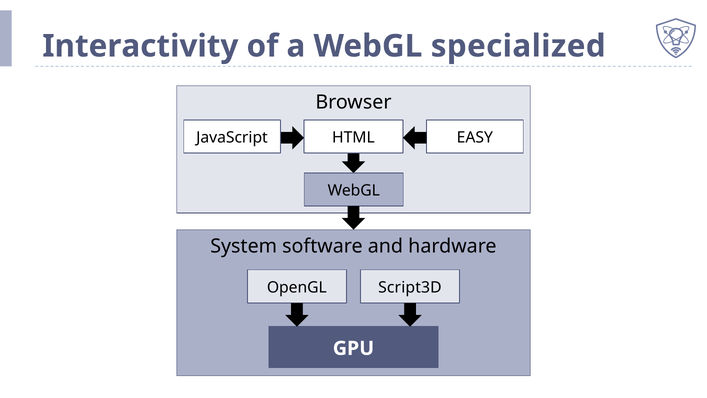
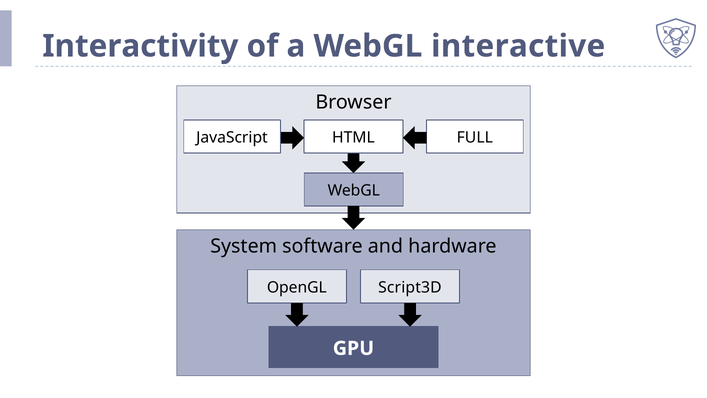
specialized: specialized -> interactive
EASY: EASY -> FULL
